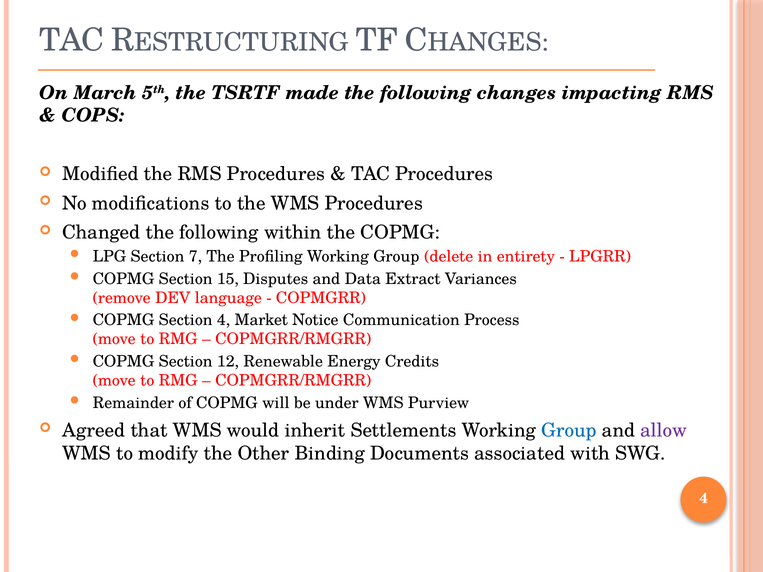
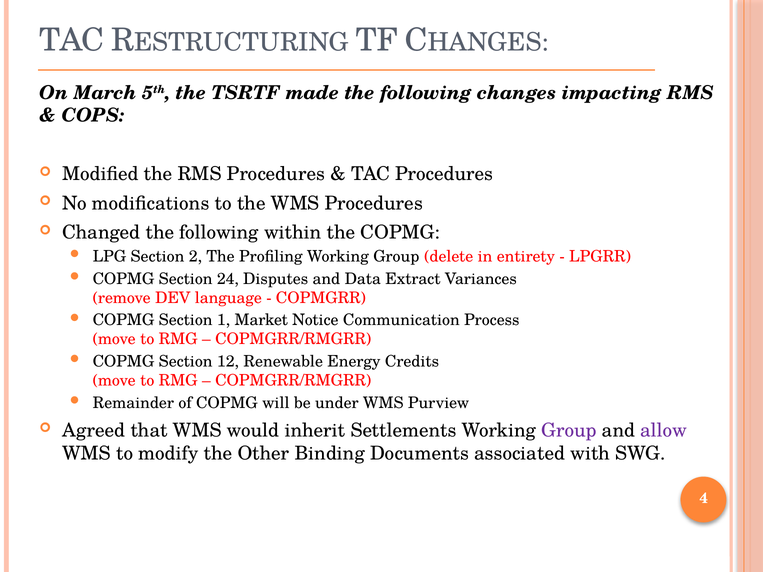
7: 7 -> 2
15: 15 -> 24
Section 4: 4 -> 1
Group at (569, 431) colour: blue -> purple
